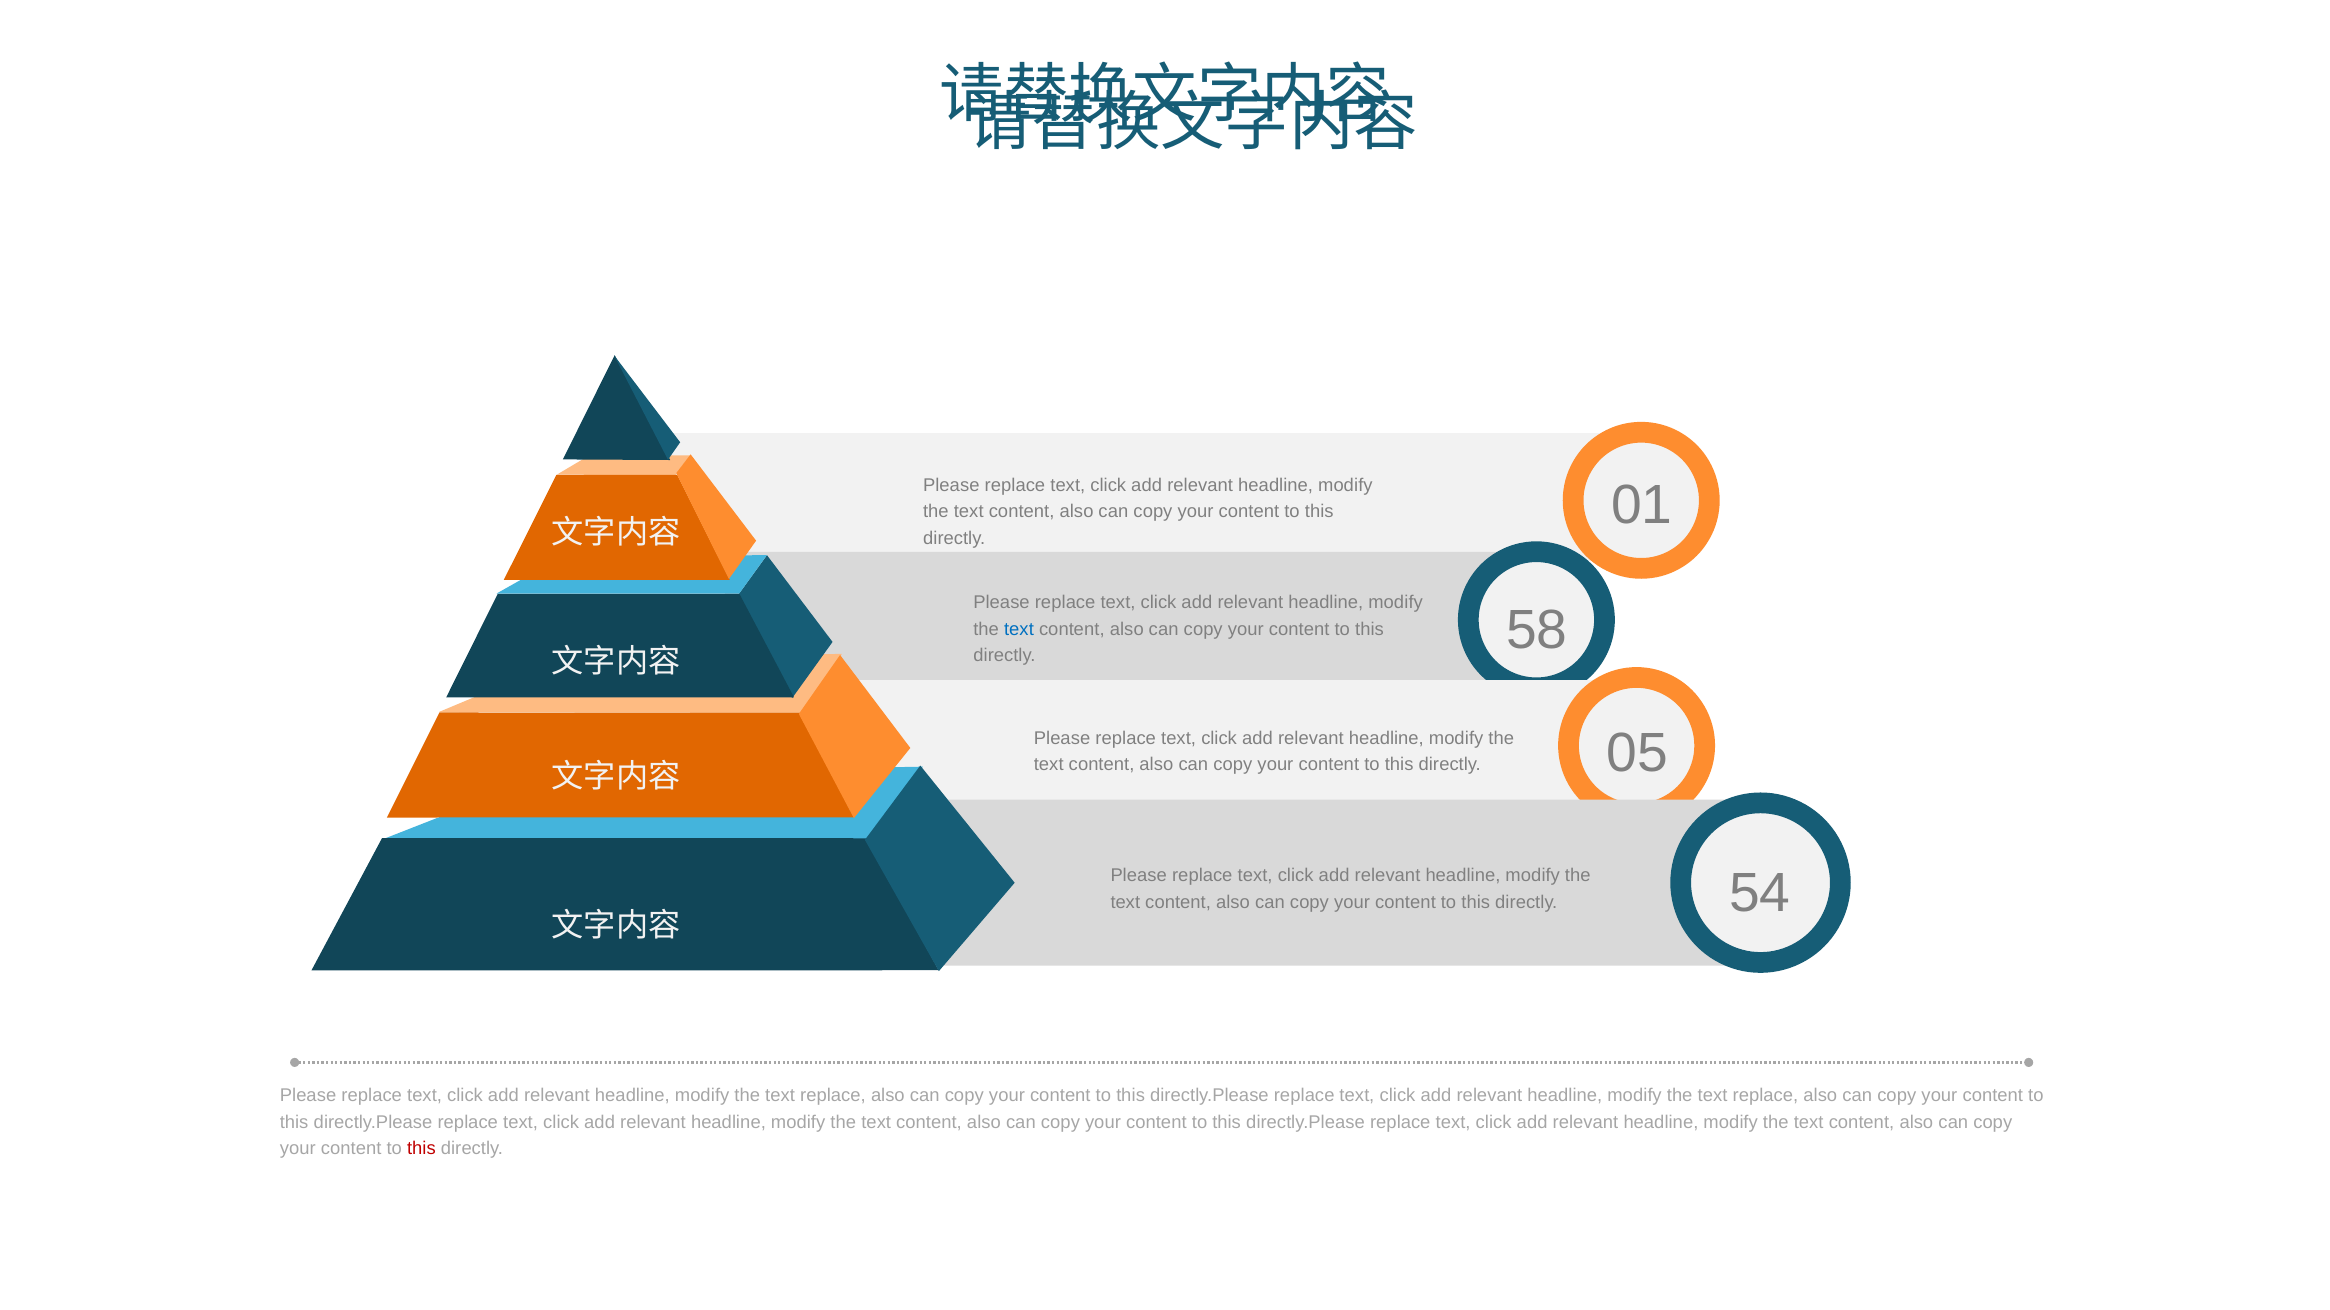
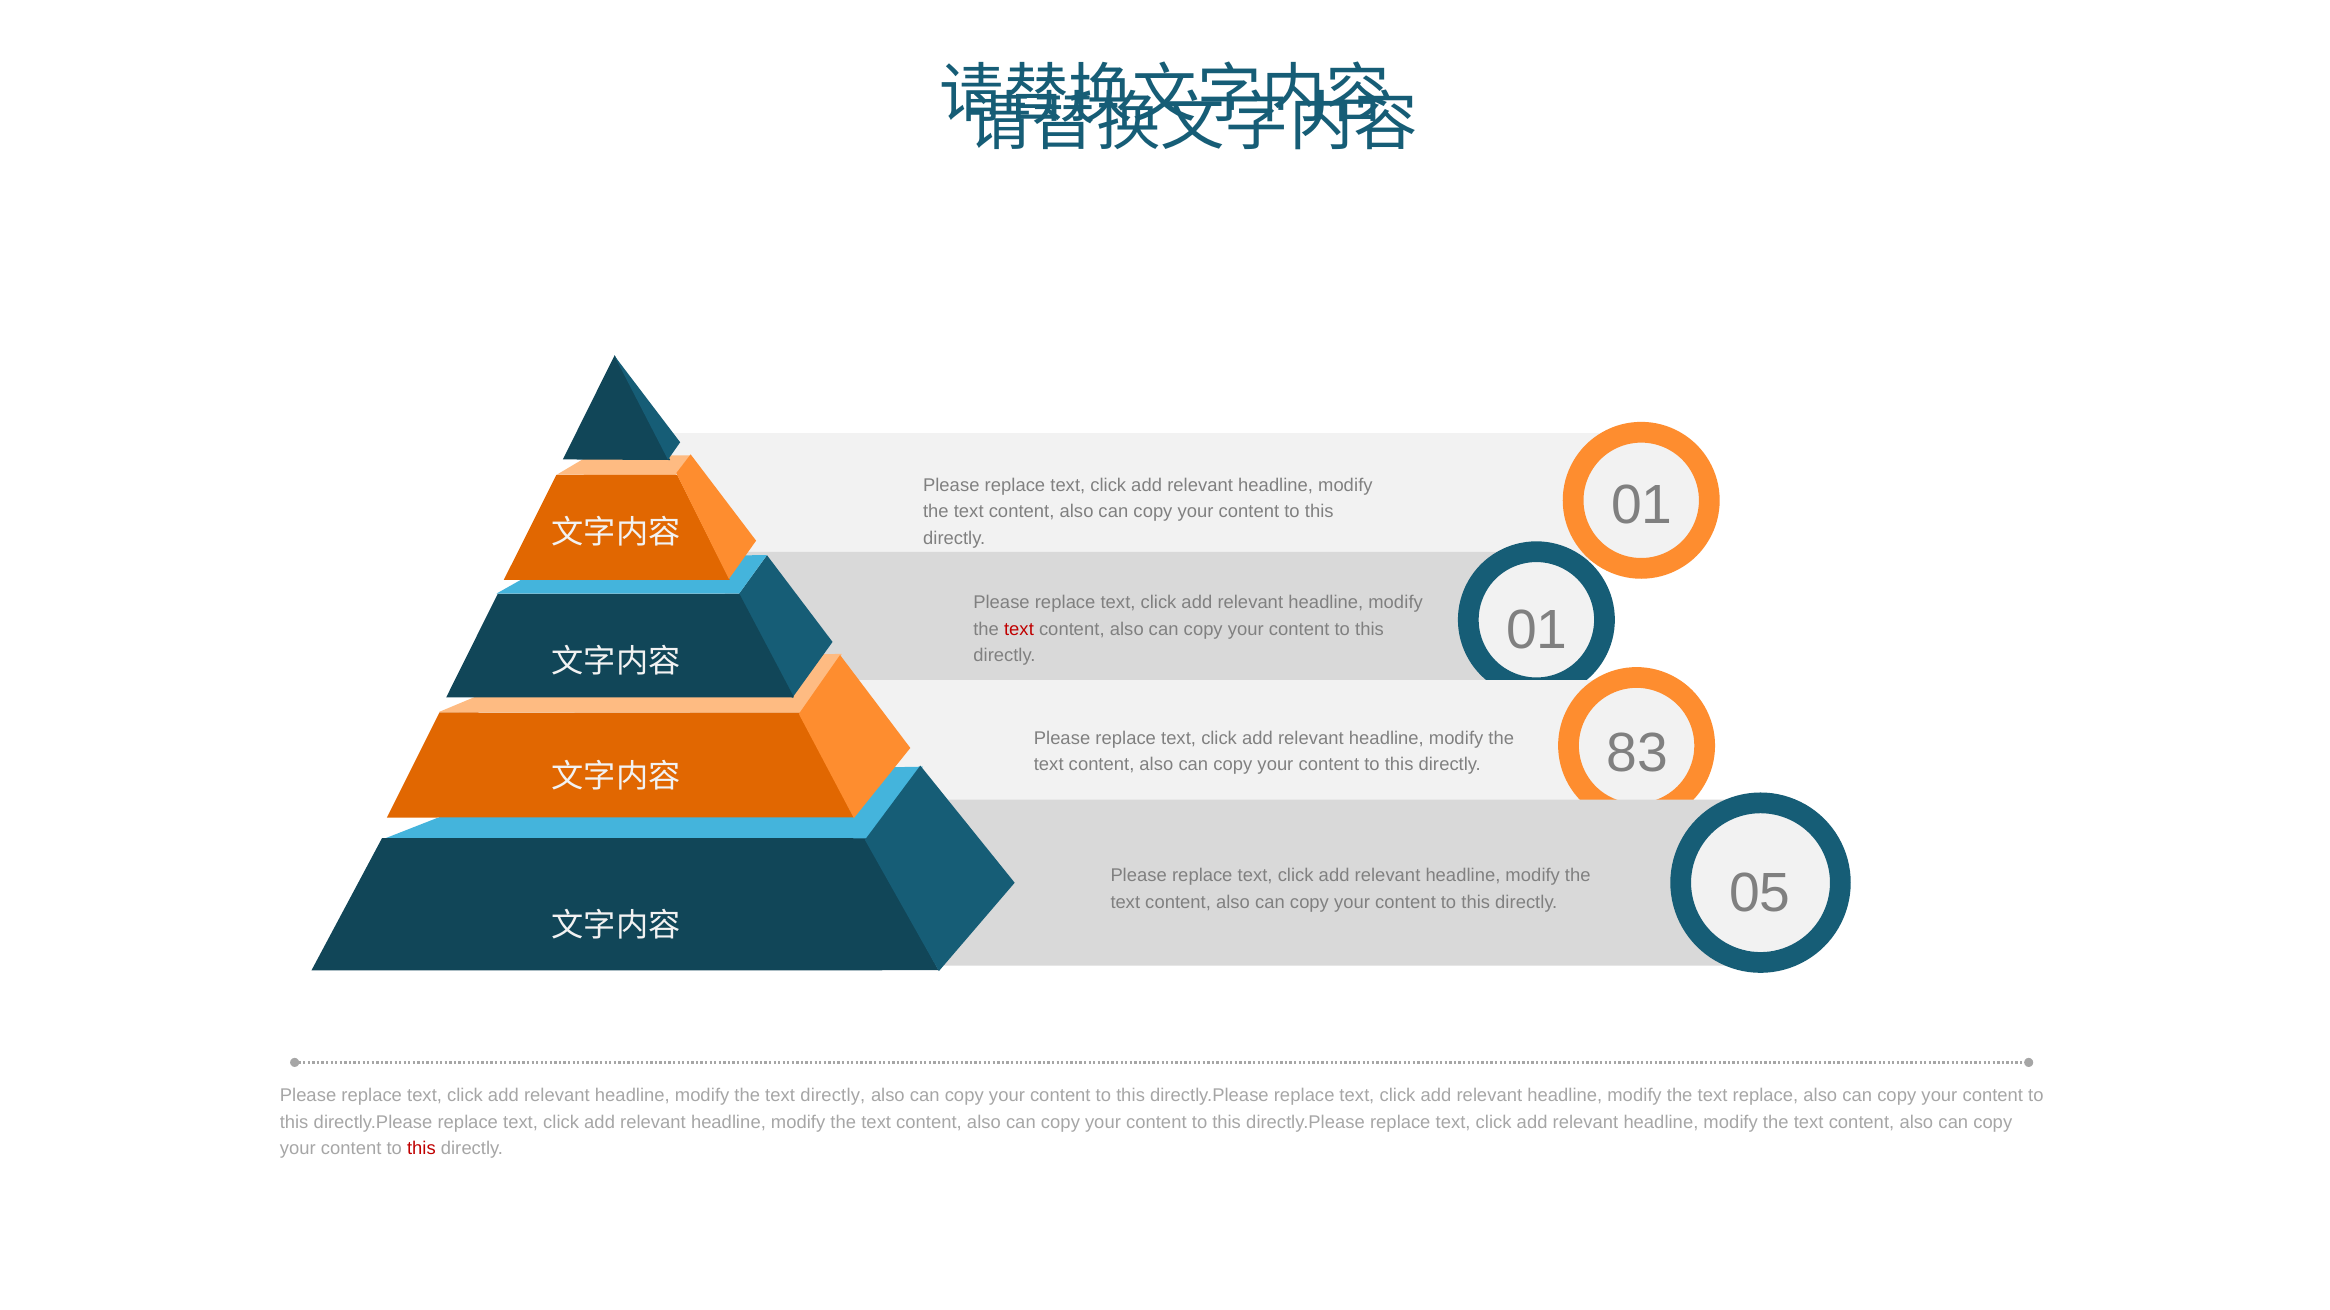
text at (1019, 629) colour: blue -> red
58 at (1537, 630): 58 -> 01
05: 05 -> 83
54: 54 -> 05
replace at (833, 1096): replace -> directly
